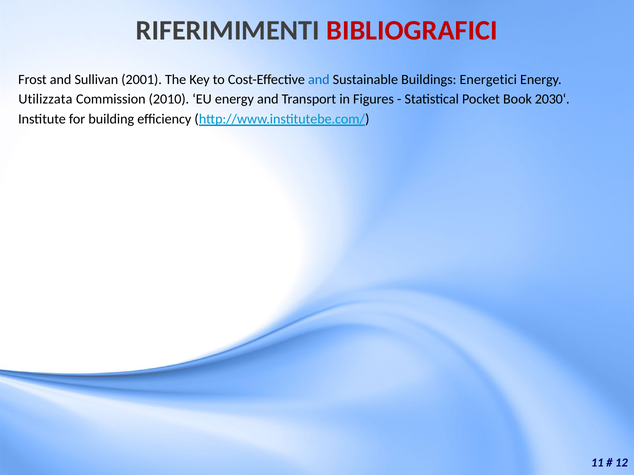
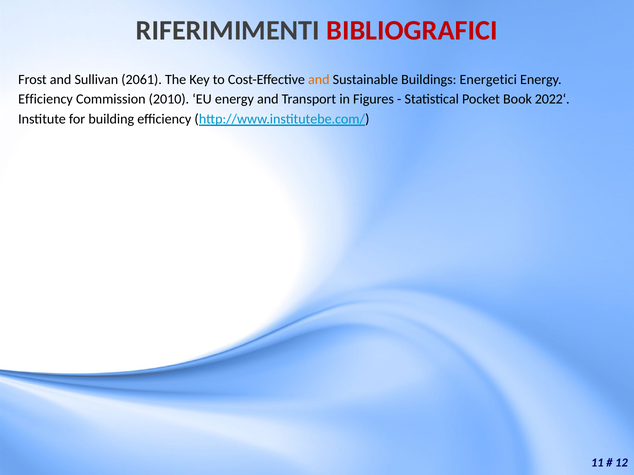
2001: 2001 -> 2061
and at (319, 80) colour: blue -> orange
Utilizzata at (45, 99): Utilizzata -> Efficiency
2030‘: 2030‘ -> 2022‘
